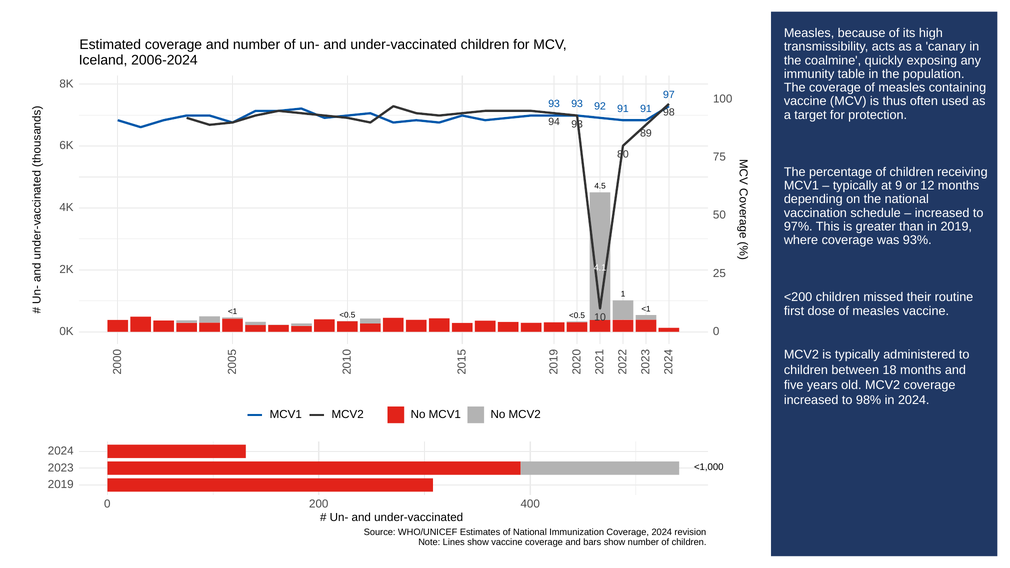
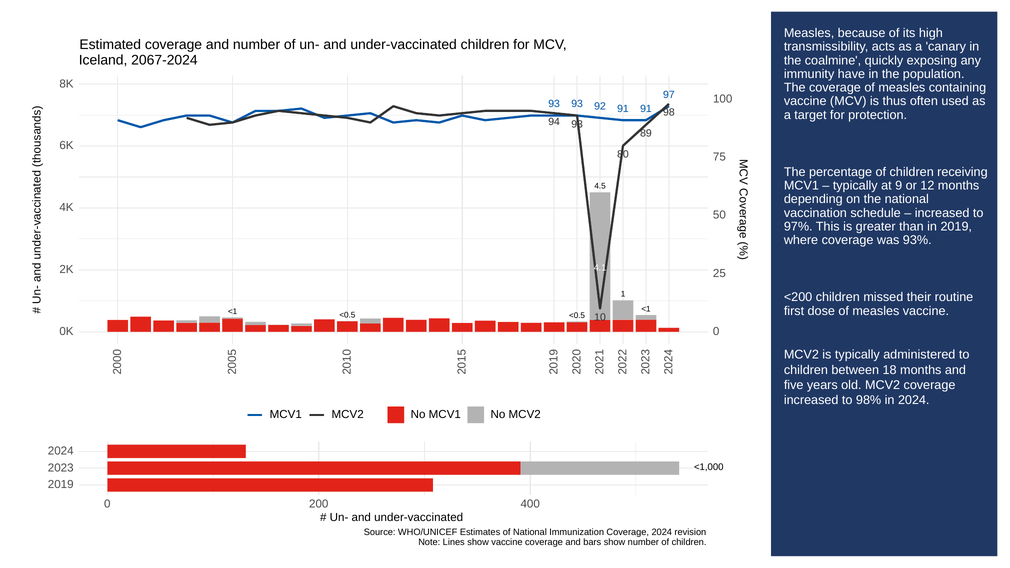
2006-2024: 2006-2024 -> 2067-2024
table: table -> have
